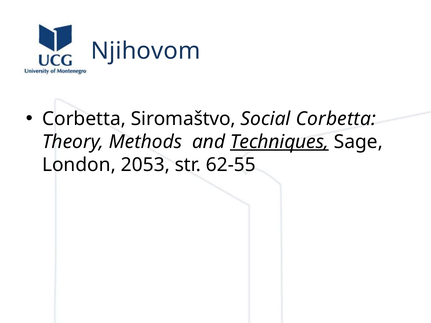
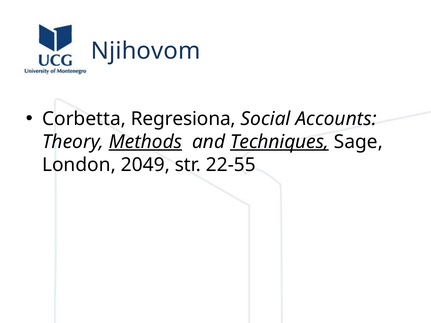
Siromaštvo: Siromaštvo -> Regresiona
Social Corbetta: Corbetta -> Accounts
Methods underline: none -> present
2053: 2053 -> 2049
62-55: 62-55 -> 22-55
